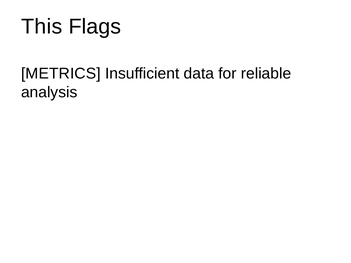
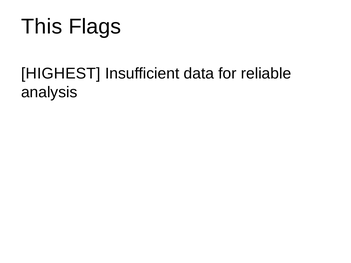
METRICS: METRICS -> HIGHEST
